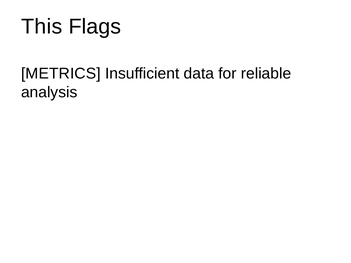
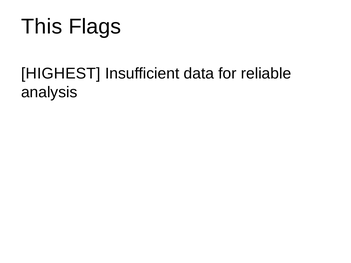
METRICS: METRICS -> HIGHEST
